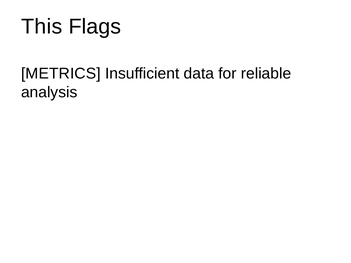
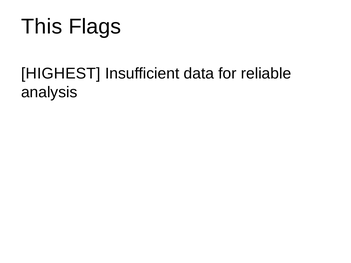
METRICS: METRICS -> HIGHEST
